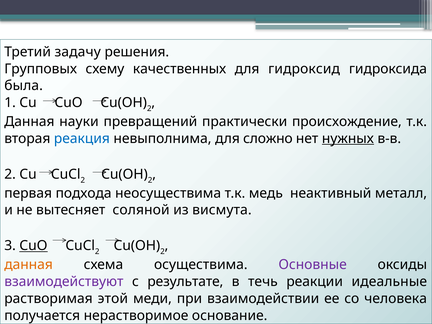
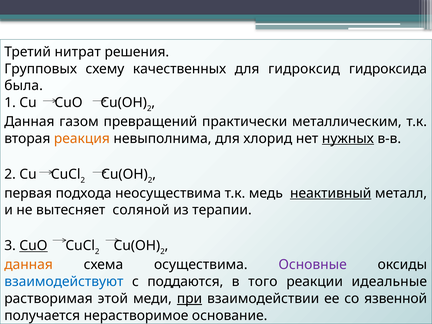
задачу: задачу -> нитрат
науки: науки -> газом
происхождение: происхождение -> металлическим
реакция colour: blue -> orange
сложно: сложно -> хлорид
неактивный underline: none -> present
висмута: висмута -> терапии
взаимодействуют colour: purple -> blue
результате: результате -> поддаются
течь: течь -> того
при underline: none -> present
человека: человека -> язвенной
